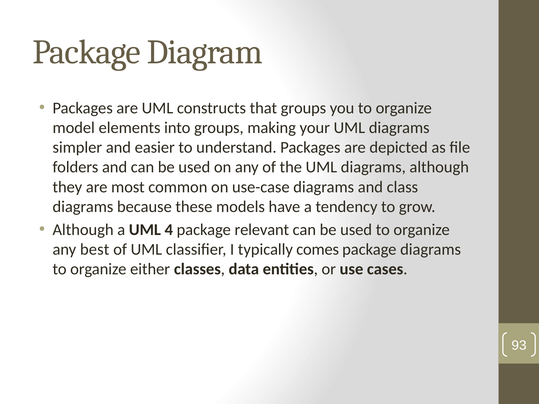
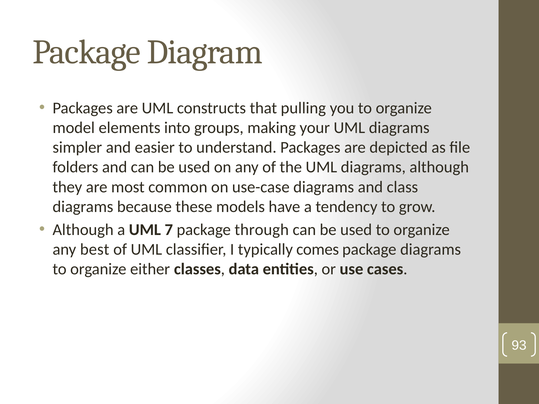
that groups: groups -> pulling
4: 4 -> 7
relevant: relevant -> through
